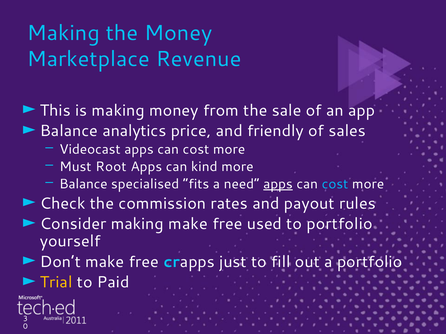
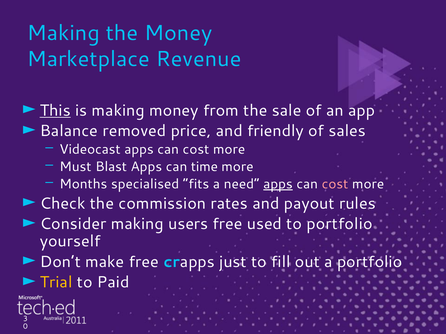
This underline: none -> present
analytics: analytics -> removed
Root: Root -> Blast
kind: kind -> time
Balance at (83, 184): Balance -> Months
cost at (335, 184) colour: light blue -> pink
making make: make -> users
